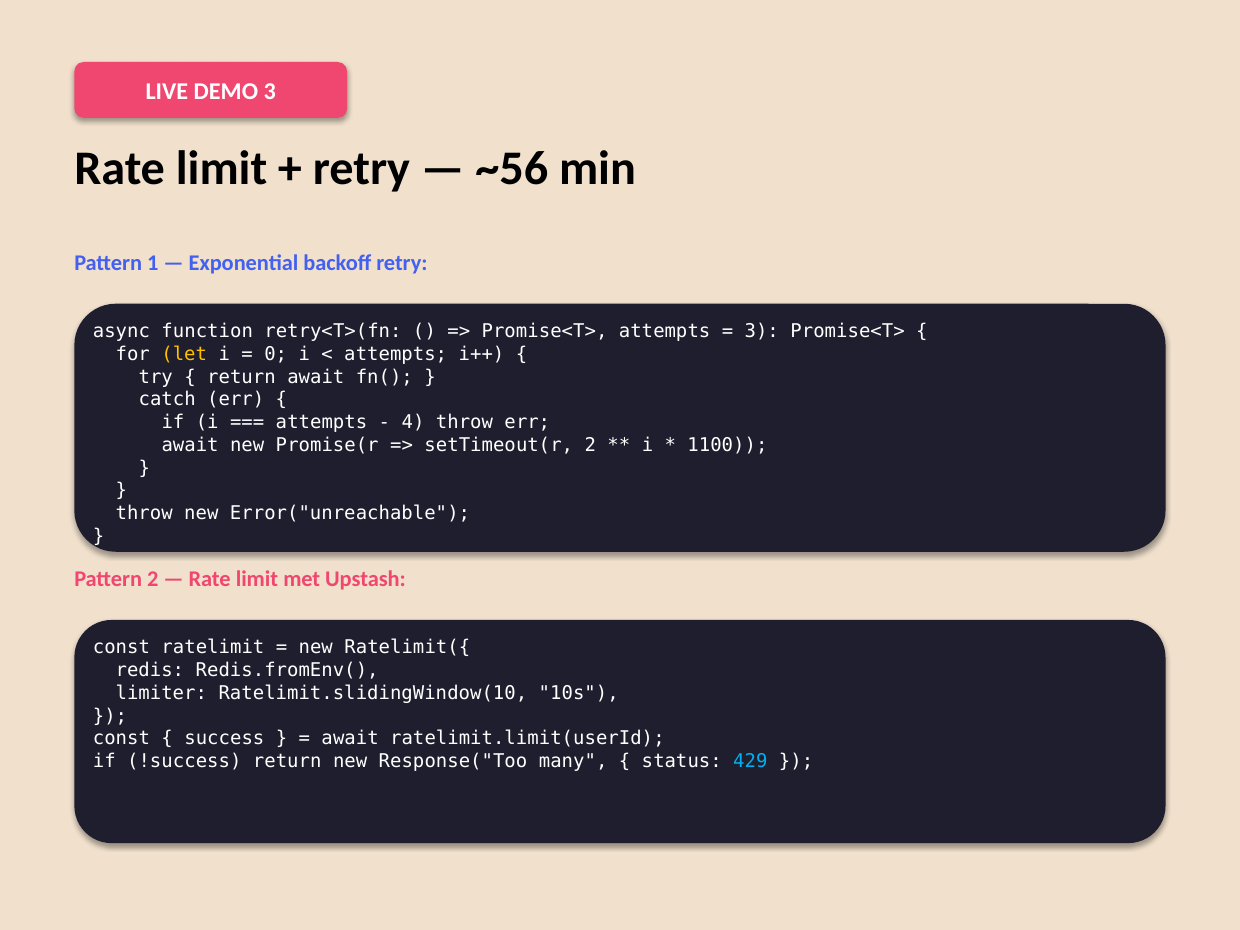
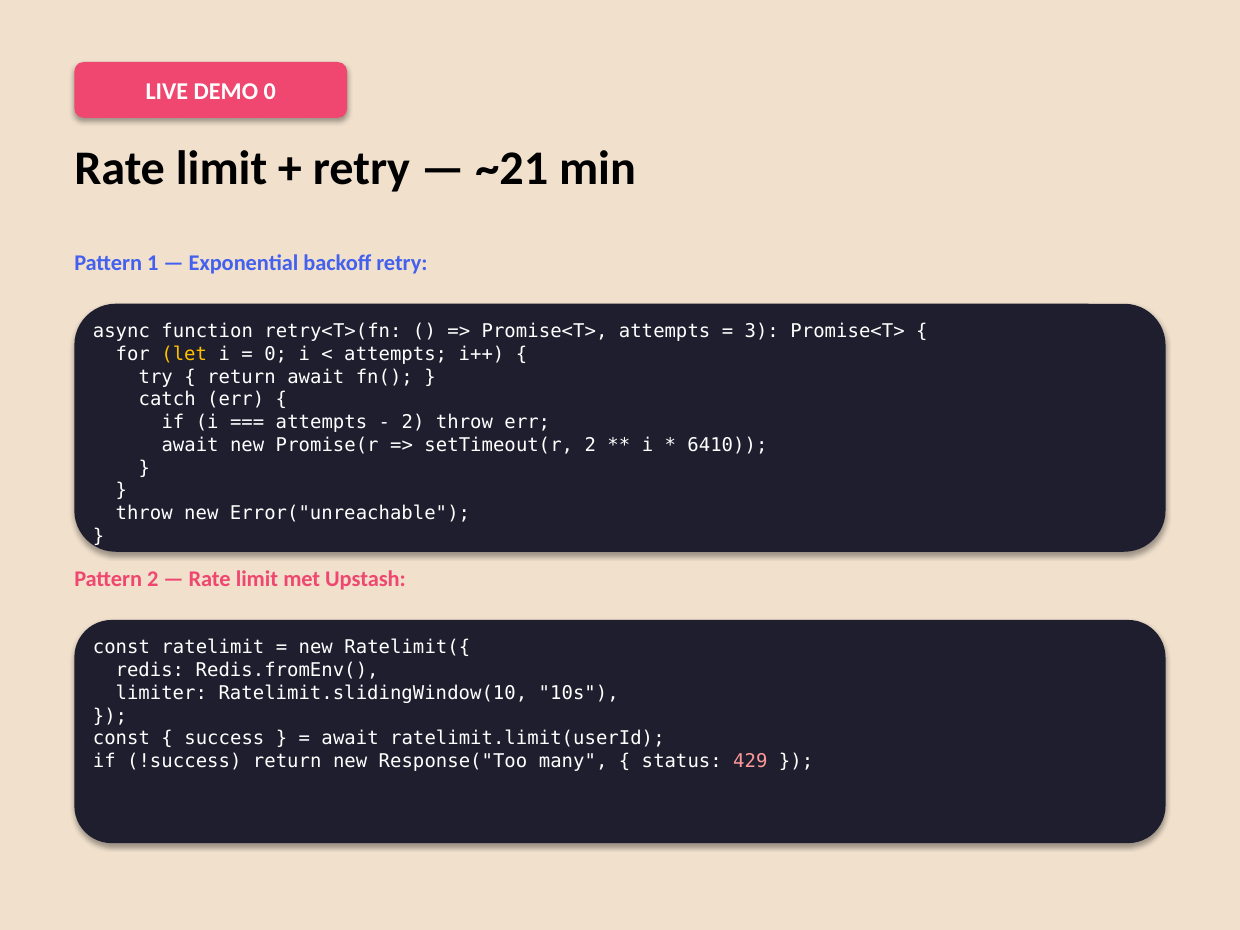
DEMO 3: 3 -> 0
~56: ~56 -> ~21
4 at (413, 422): 4 -> 2
1100: 1100 -> 6410
429 colour: light blue -> pink
